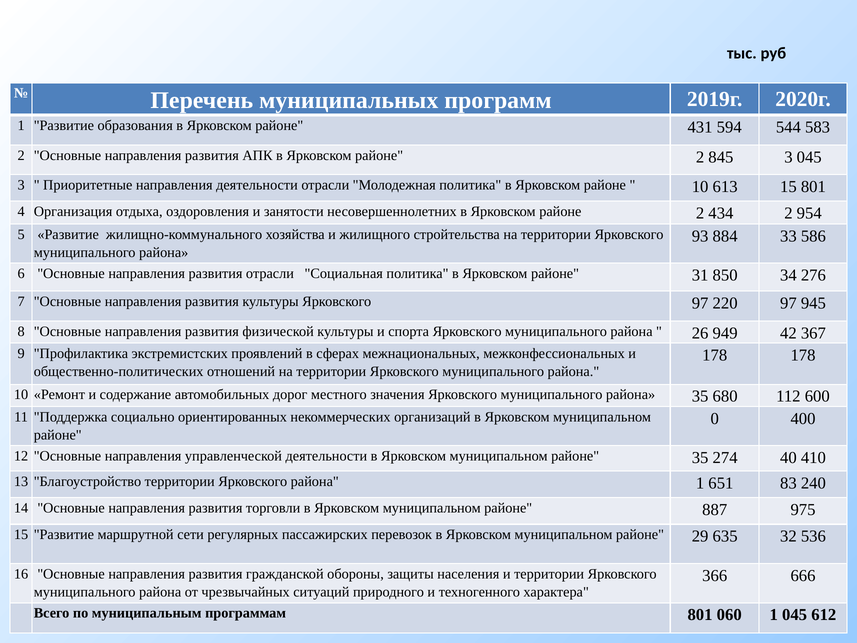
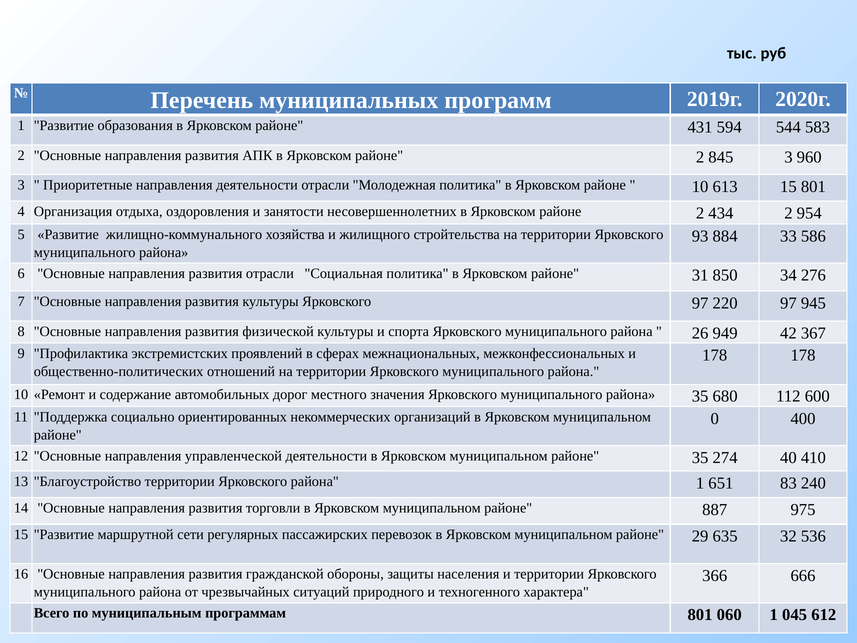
3 045: 045 -> 960
